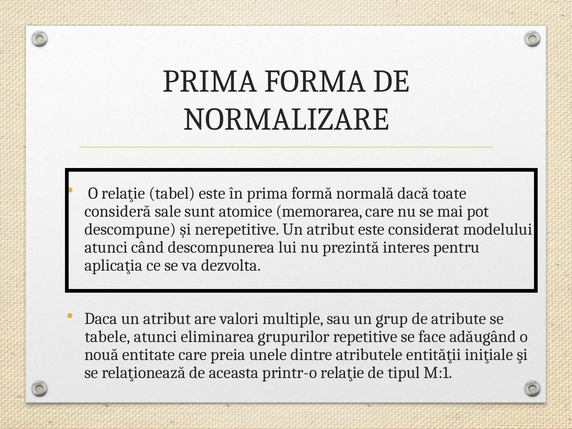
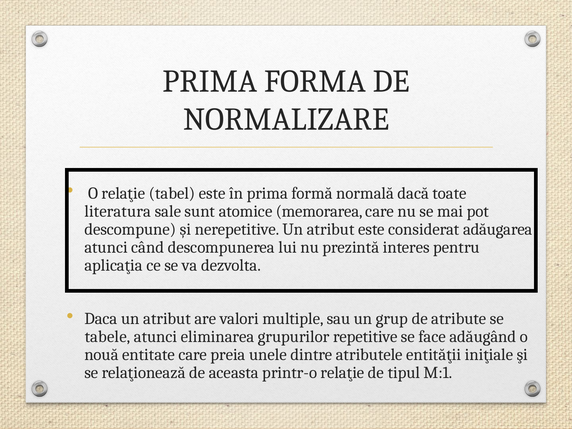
consideră: consideră -> literatura
modelului: modelului -> adăugarea
